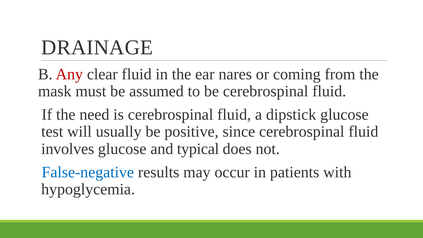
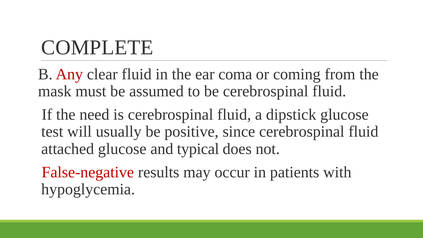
DRAINAGE: DRAINAGE -> COMPLETE
nares: nares -> coma
involves: involves -> attached
False-negative colour: blue -> red
